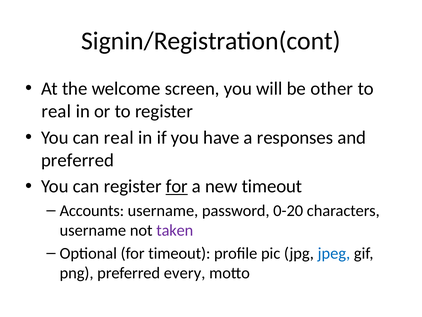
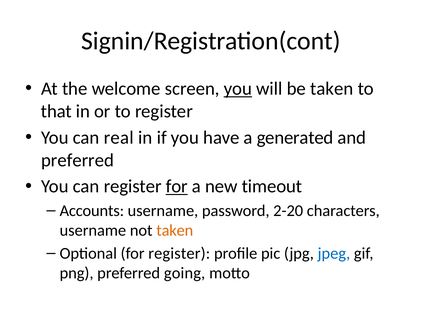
you at (238, 89) underline: none -> present
be other: other -> taken
real at (56, 111): real -> that
responses: responses -> generated
0-20: 0-20 -> 2-20
taken at (175, 230) colour: purple -> orange
for timeout: timeout -> register
every: every -> going
